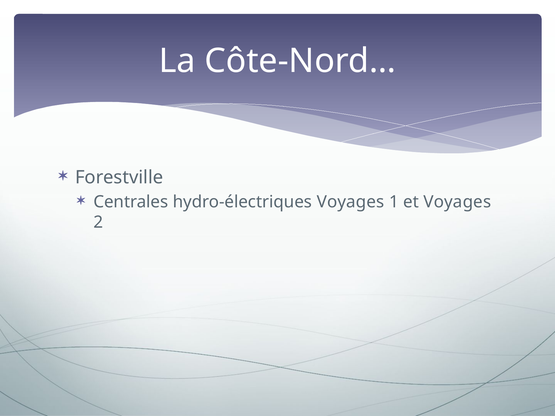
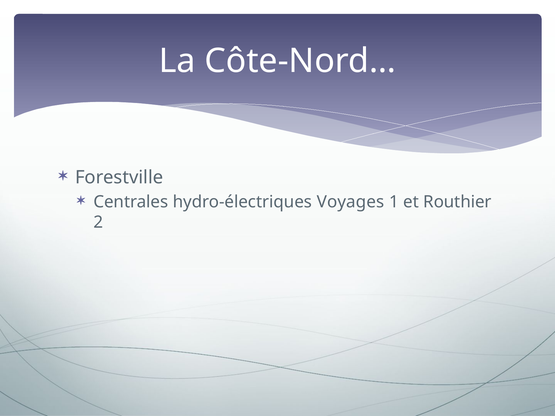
et Voyages: Voyages -> Routhier
